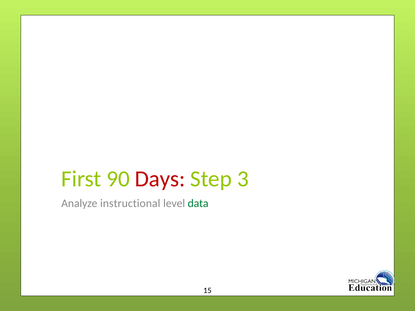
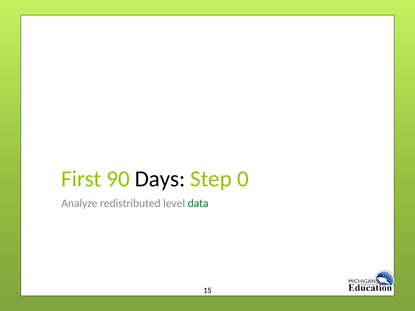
Days colour: red -> black
3: 3 -> 0
instructional: instructional -> redistributed
